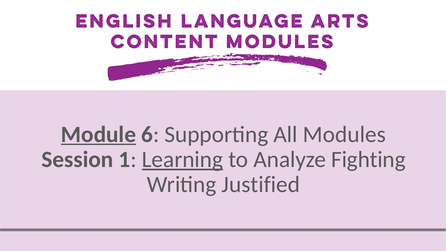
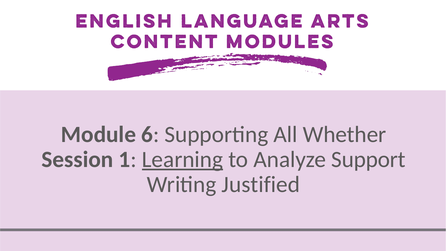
Module underline: present -> none
Modules: Modules -> Whether
Fighting: Fighting -> Support
